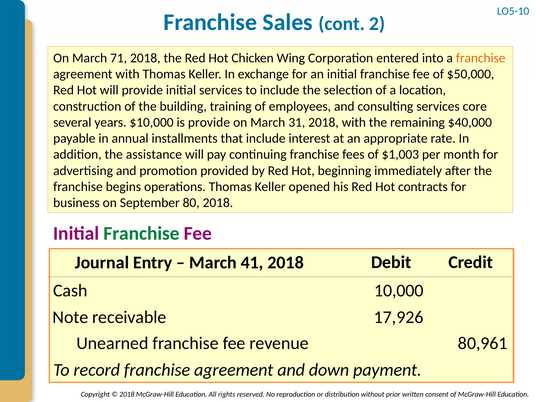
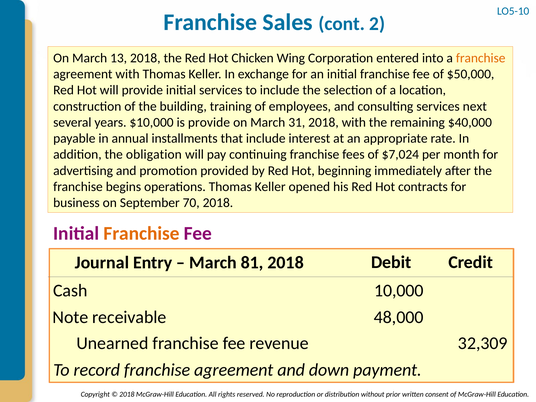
71: 71 -> 13
core: core -> next
assistance: assistance -> obligation
$1,003: $1,003 -> $7,024
80: 80 -> 70
Franchise at (142, 234) colour: green -> orange
41: 41 -> 81
17,926: 17,926 -> 48,000
80,961: 80,961 -> 32,309
